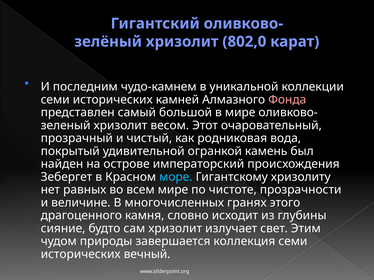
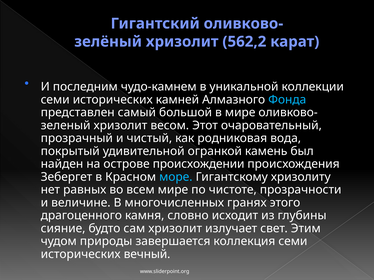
802,0: 802,0 -> 562,2
Фонда colour: pink -> light blue
императорский: императорский -> происхождении
